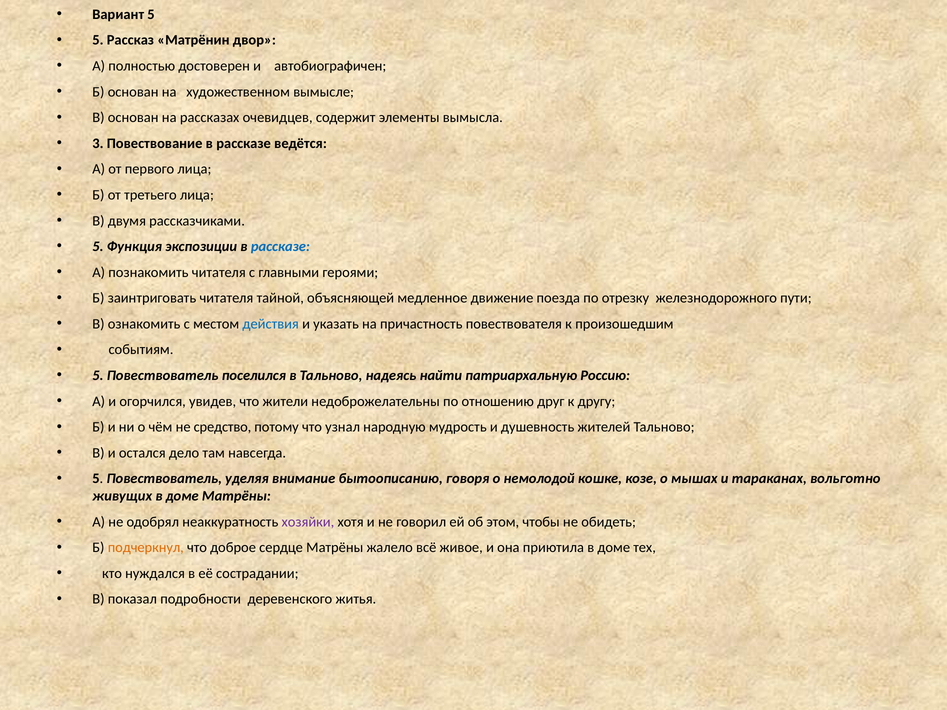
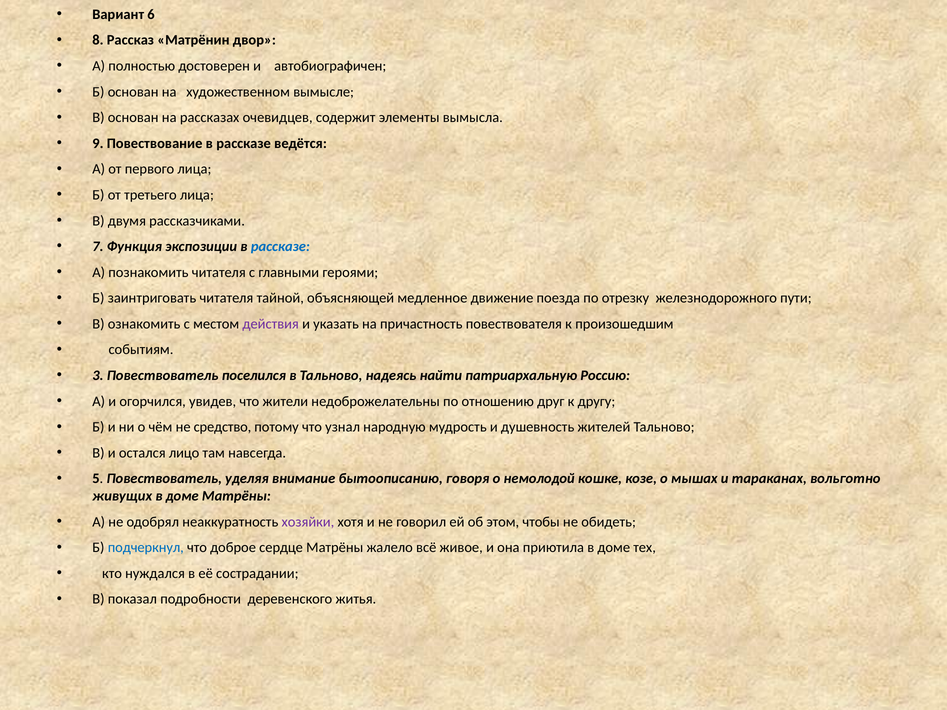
Вариант 5: 5 -> 6
5 at (98, 40): 5 -> 8
3: 3 -> 9
5 at (98, 247): 5 -> 7
действия colour: blue -> purple
5 at (98, 376): 5 -> 3
дело: дело -> лицо
подчеркнул colour: orange -> blue
